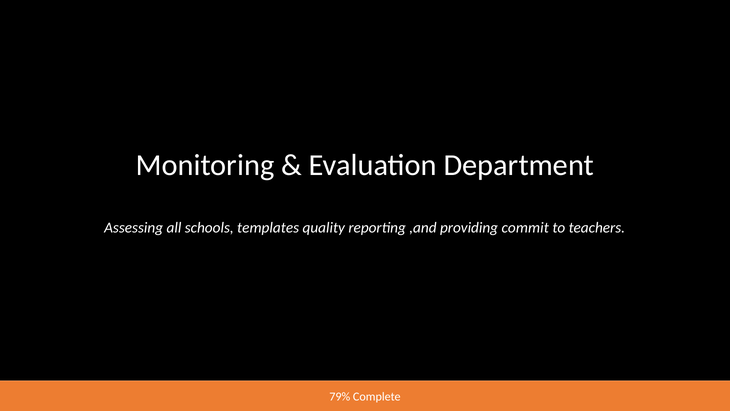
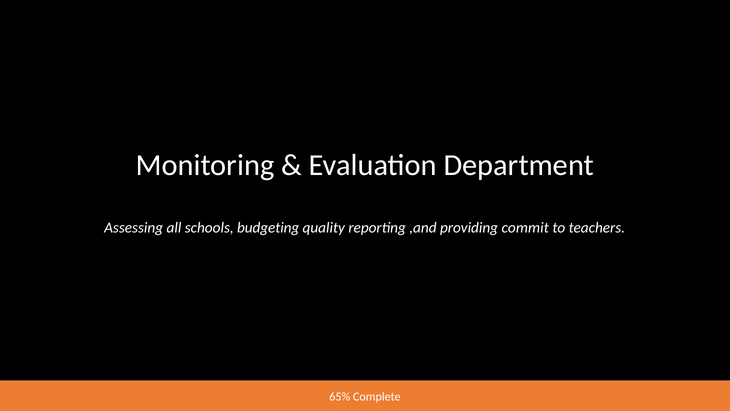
templates: templates -> budgeting
79%: 79% -> 65%
